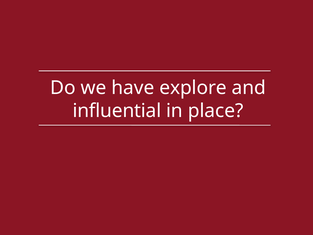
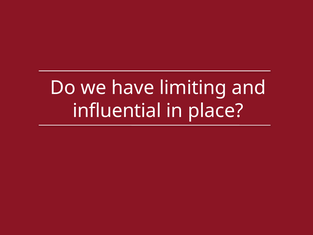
explore: explore -> limiting
